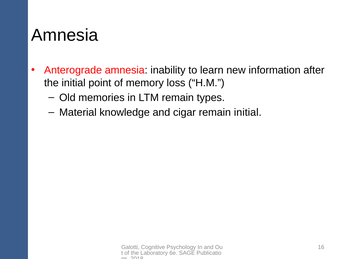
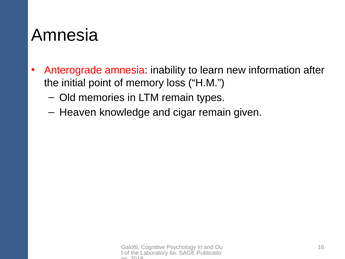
Material: Material -> Heaven
remain initial: initial -> given
